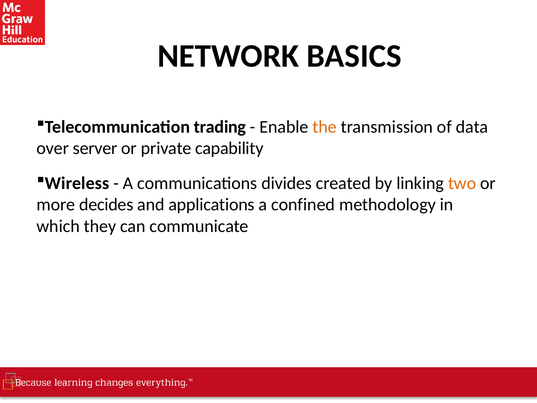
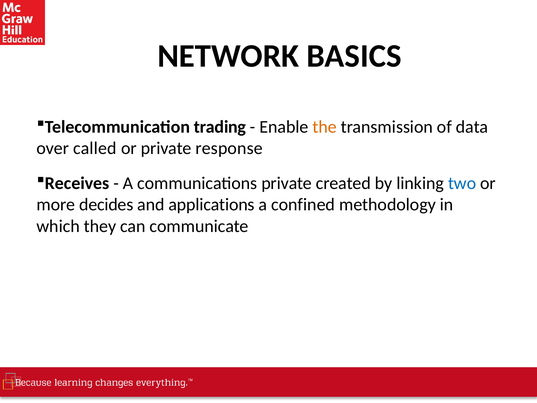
server: server -> called
capability: capability -> response
Wireless: Wireless -> Receives
communications divides: divides -> private
two colour: orange -> blue
